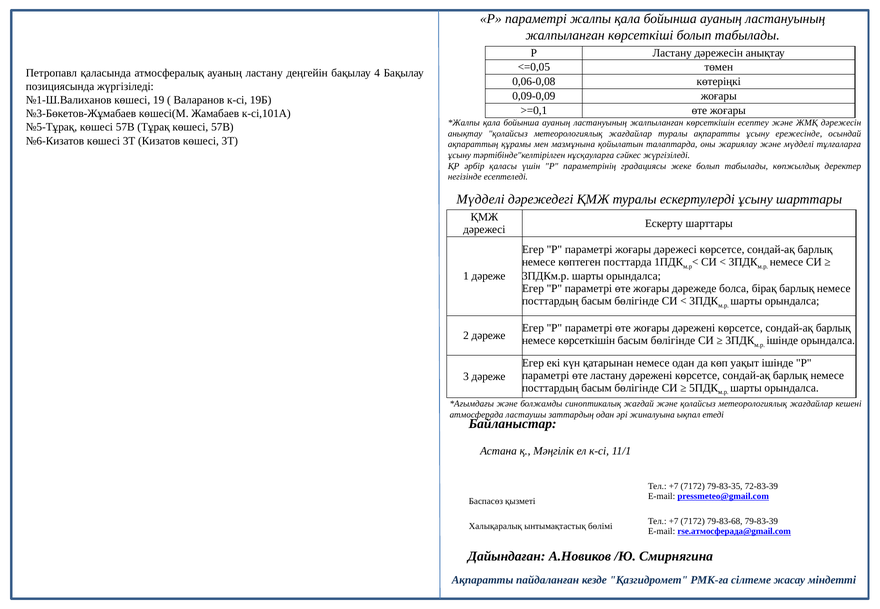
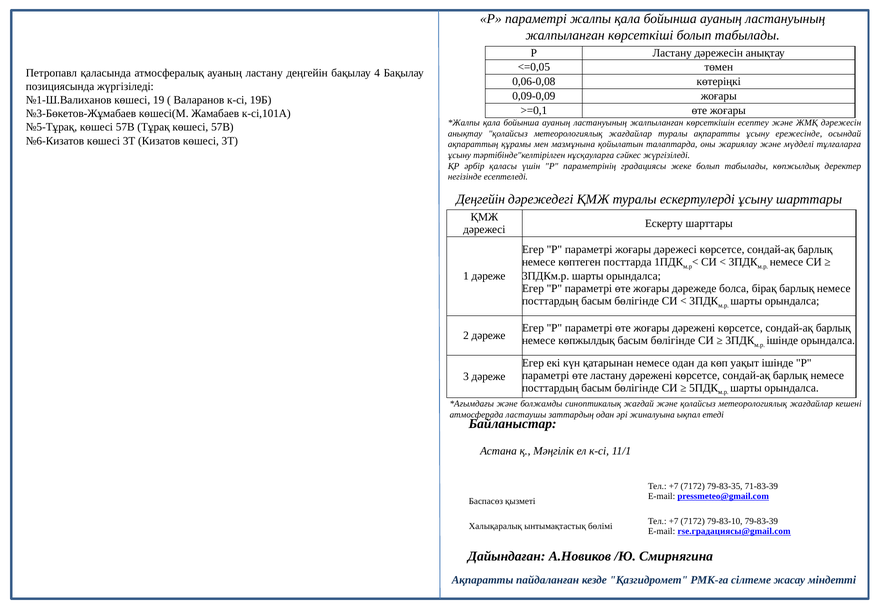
Мүдделі at (480, 199): Мүдделі -> Деңгейін
немесе көрсеткішін: көрсеткішін -> көпжылдық
72-83-39: 72-83-39 -> 71-83-39
79-83-68: 79-83-68 -> 79-83-10
rse.атмосферада@gmail.com: rse.атмосферада@gmail.com -> rse.градациясы@gmail.com
